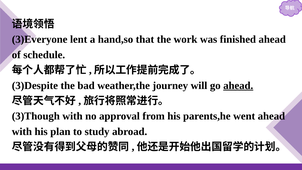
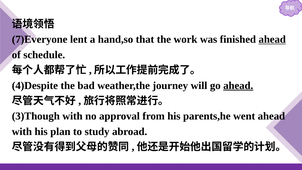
3)Everyone: 3)Everyone -> 7)Everyone
ahead at (272, 39) underline: none -> present
3)Despite: 3)Despite -> 4)Despite
